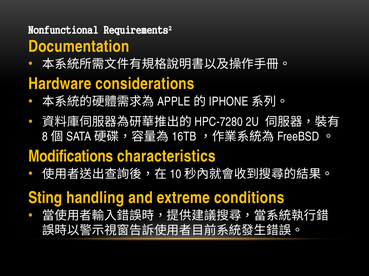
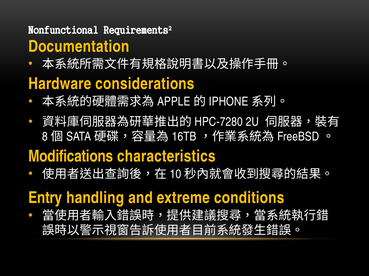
Sting: Sting -> Entry
